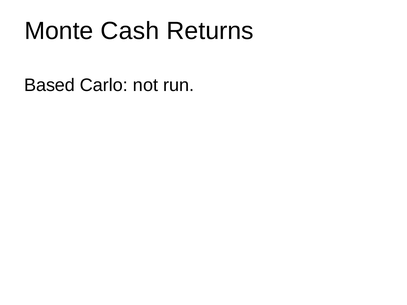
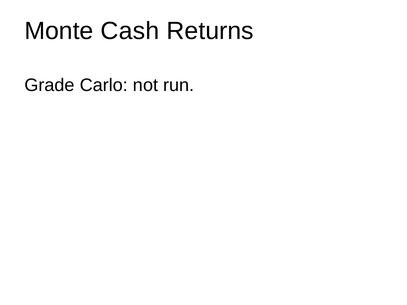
Based: Based -> Grade
